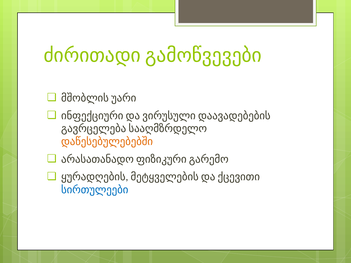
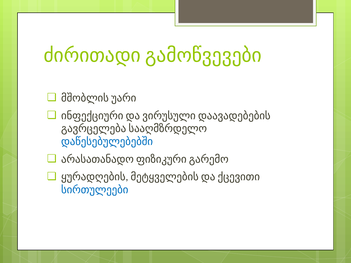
დაწესებულებებში colour: orange -> blue
